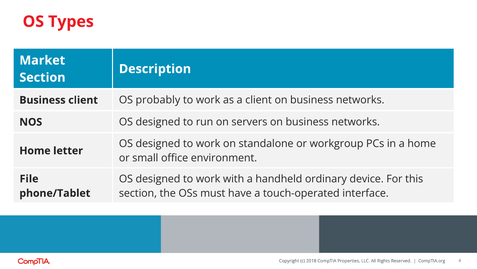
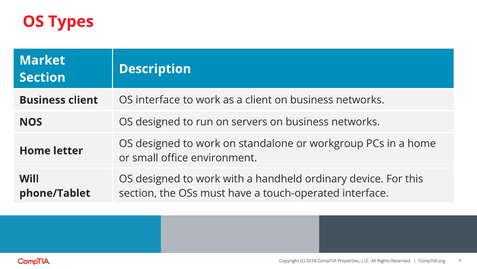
OS probably: probably -> interface
File: File -> Will
